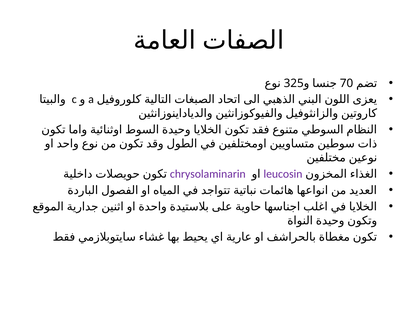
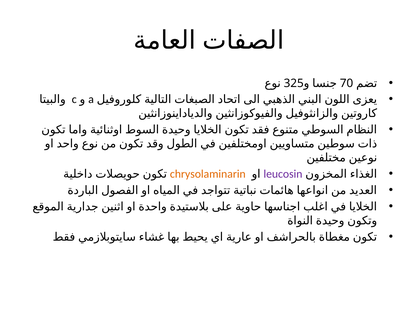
chrysolaminarin colour: purple -> orange
